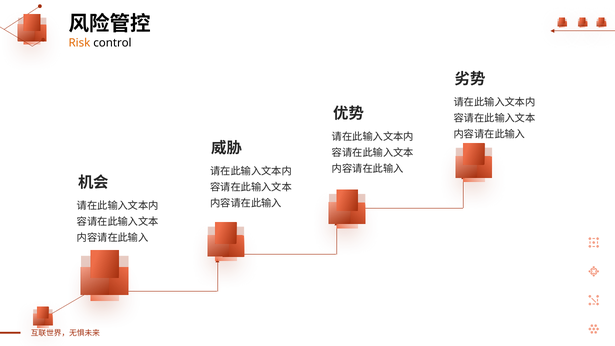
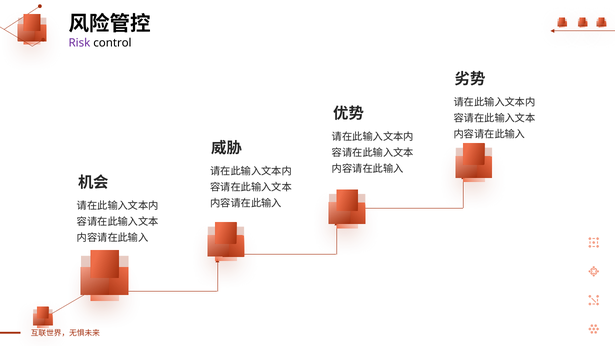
Risk colour: orange -> purple
